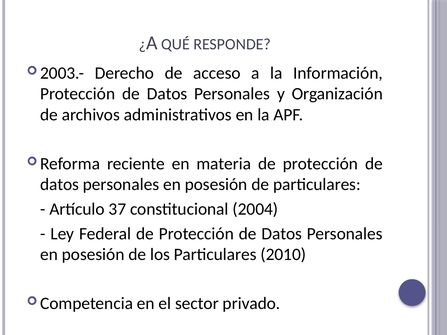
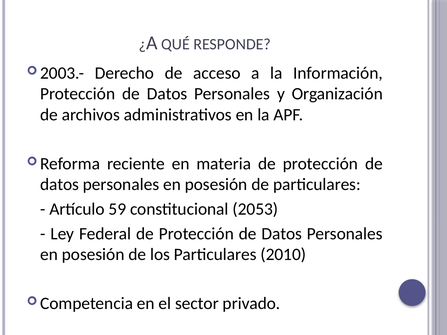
37: 37 -> 59
2004: 2004 -> 2053
